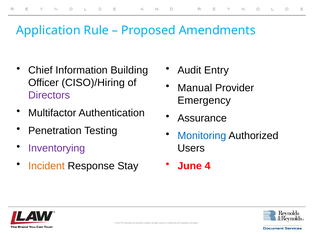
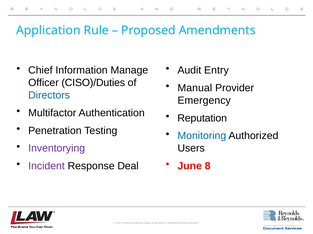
Building: Building -> Manage
CISO)/Hiring: CISO)/Hiring -> CISO)/Duties
Directors colour: purple -> blue
Assurance: Assurance -> Reputation
Incident colour: orange -> purple
Stay: Stay -> Deal
4: 4 -> 8
